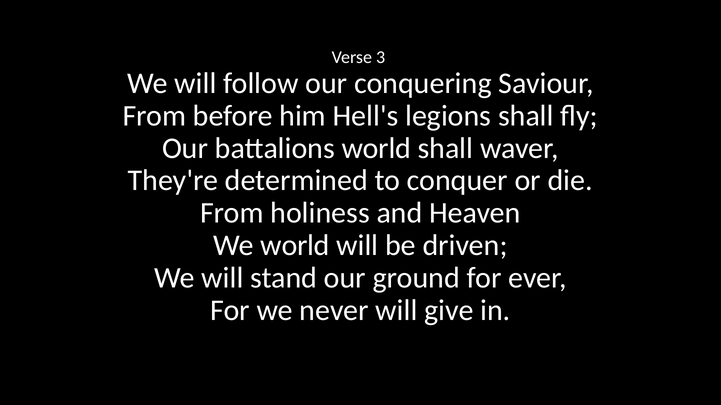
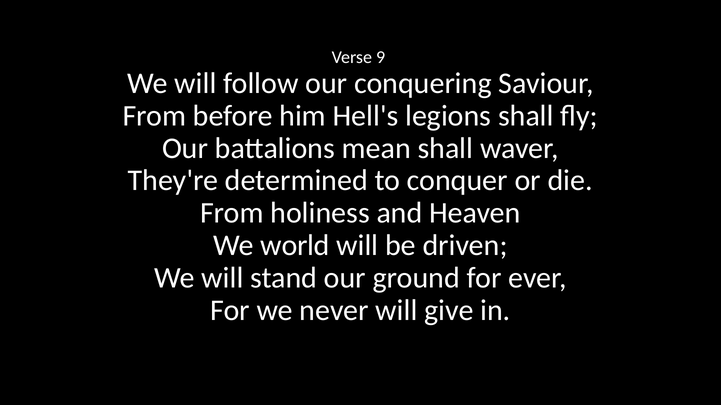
3: 3 -> 9
battalions world: world -> mean
